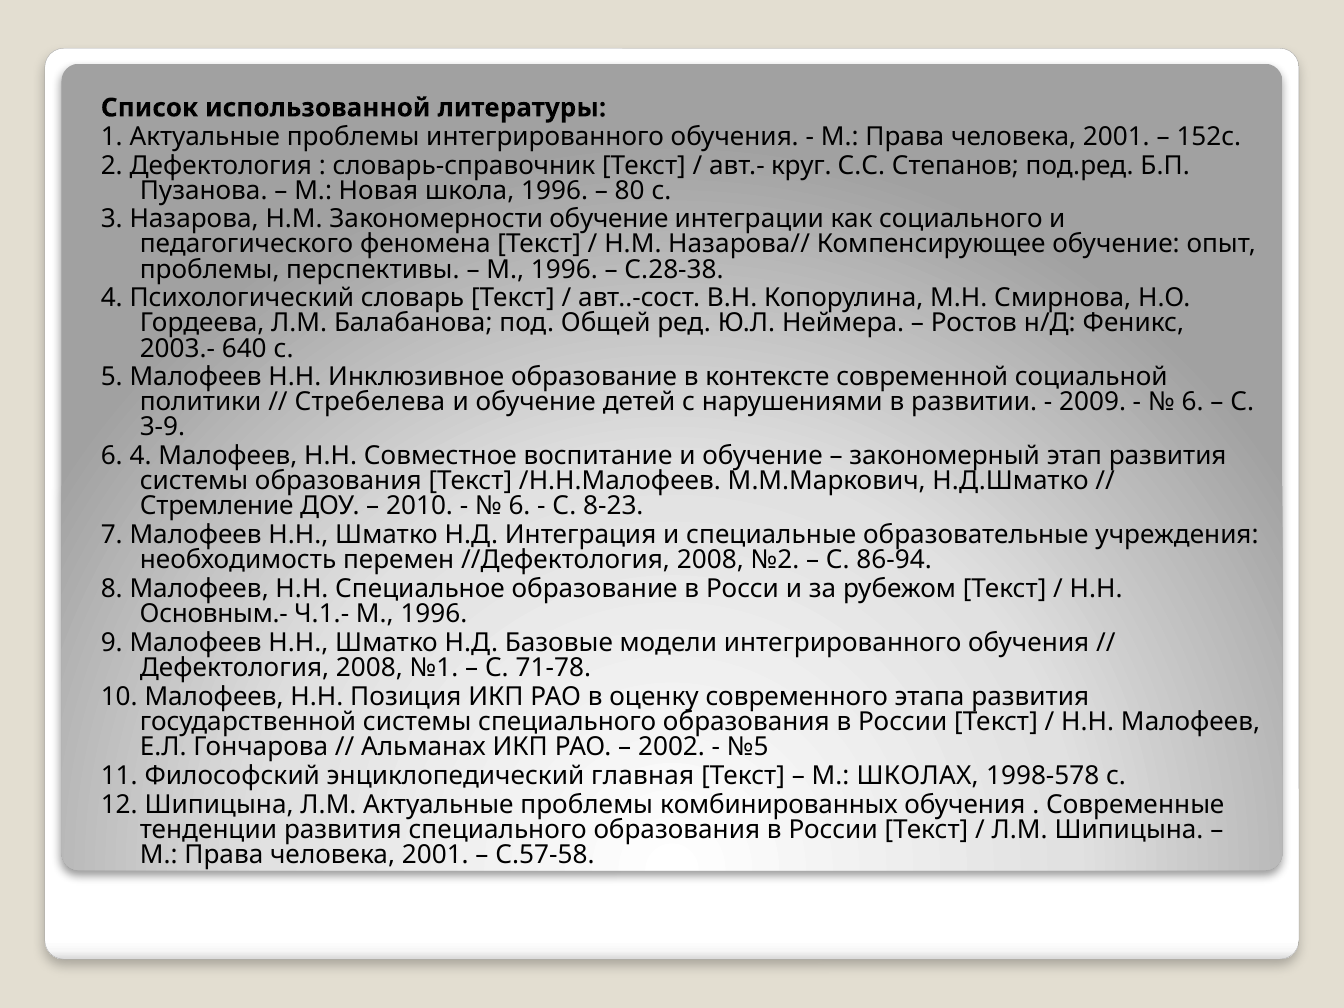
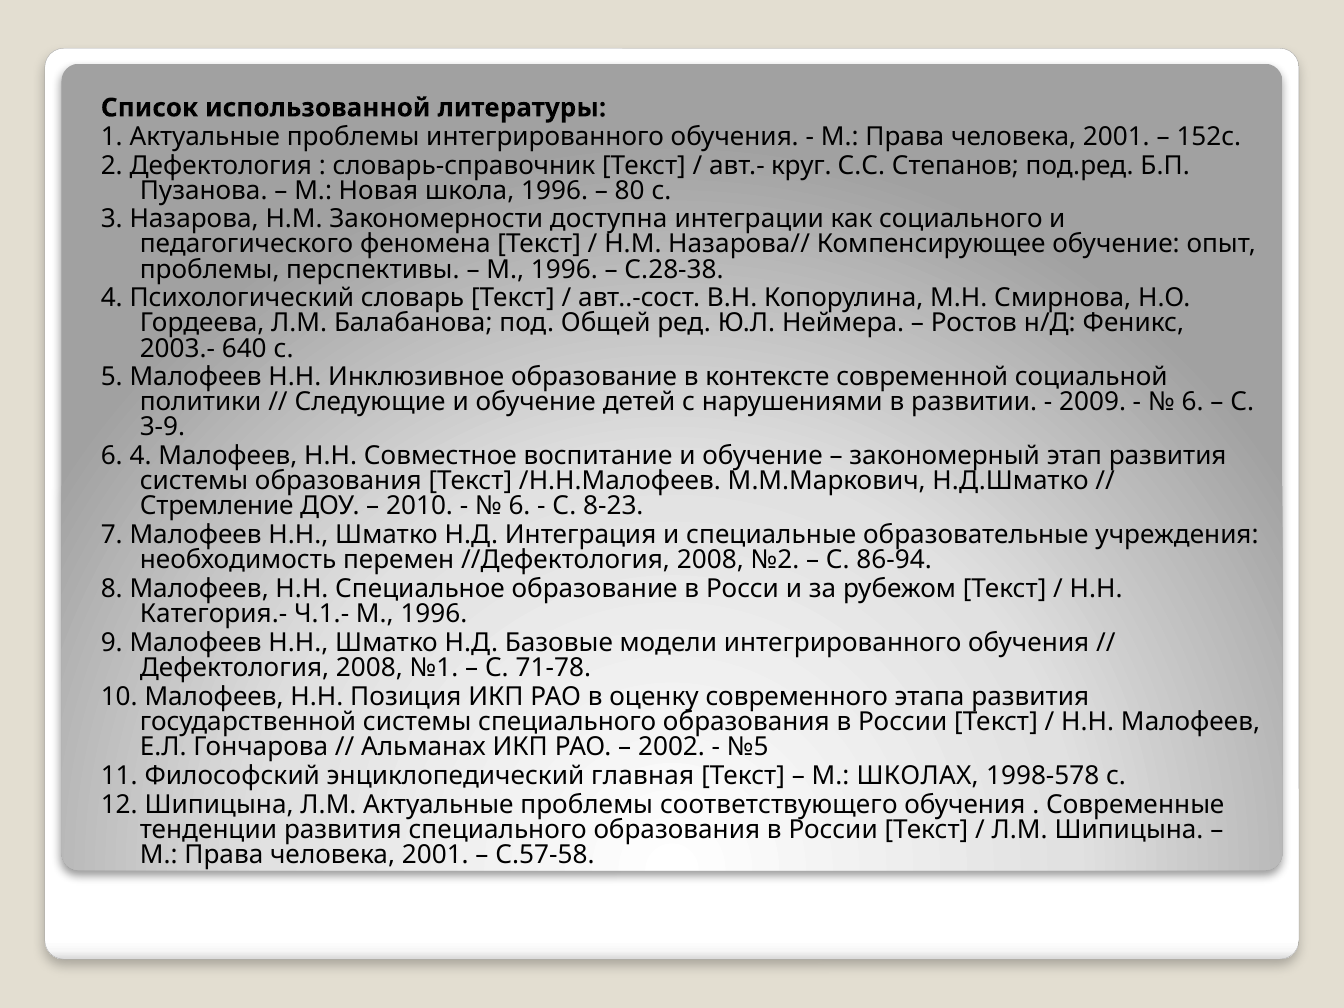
Закономерности обучение: обучение -> доступна
Стребелева: Стребелева -> Следующие
Основным.-: Основным.- -> Категория.-
комбинированных: комбинированных -> соответствующего
